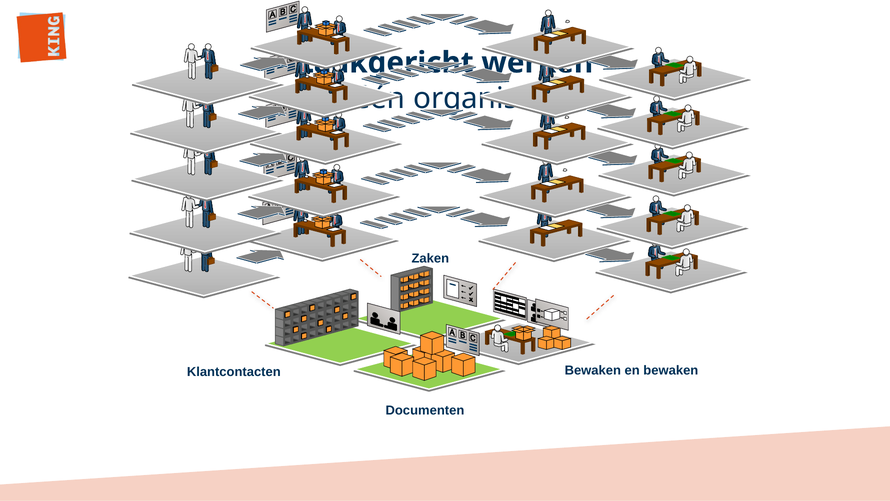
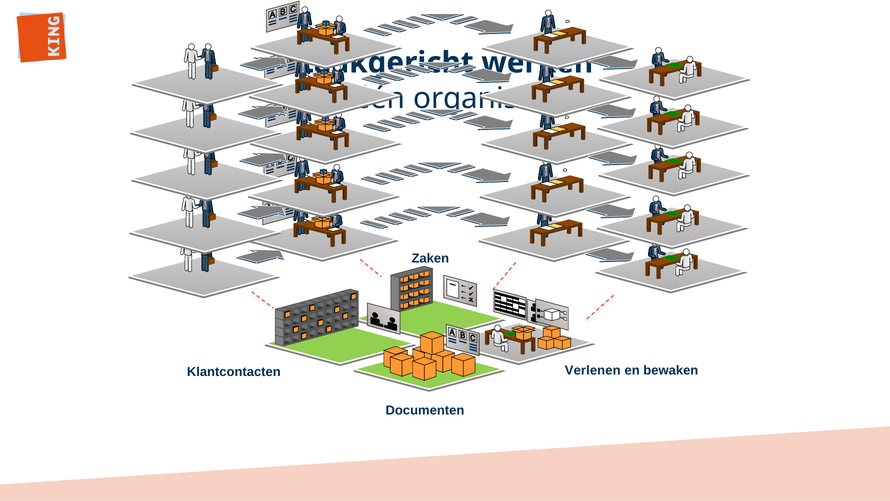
Klantcontacten Bewaken: Bewaken -> Verlenen
